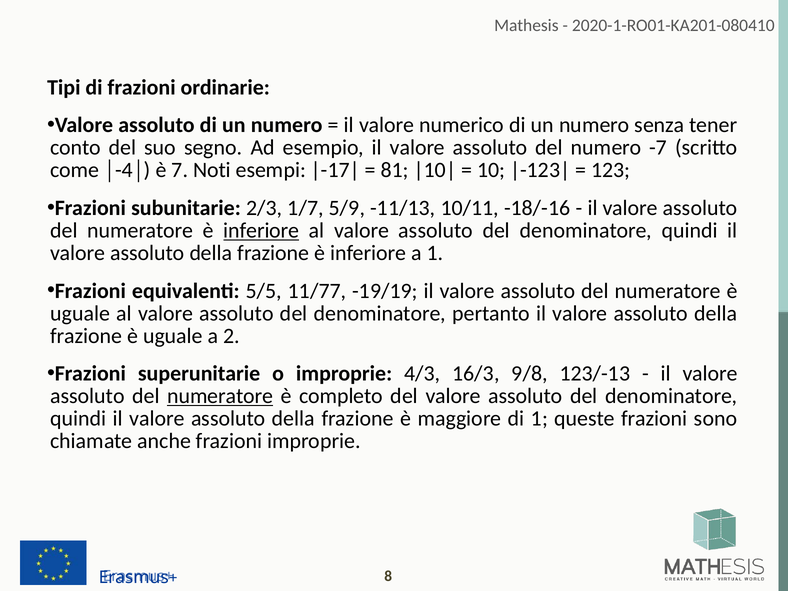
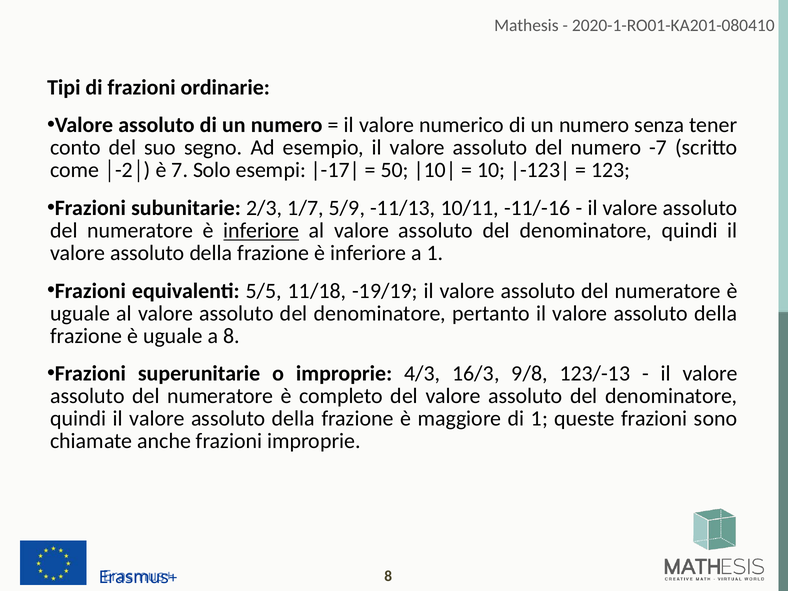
│-4│: │-4│ -> │-2│
Noti: Noti -> Solo
81: 81 -> 50
-18/-16: -18/-16 -> -11/-16
11/77: 11/77 -> 11/18
a 2: 2 -> 8
numeratore at (220, 396) underline: present -> none
